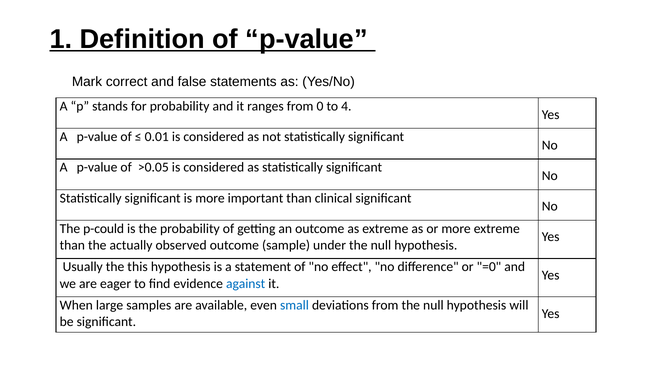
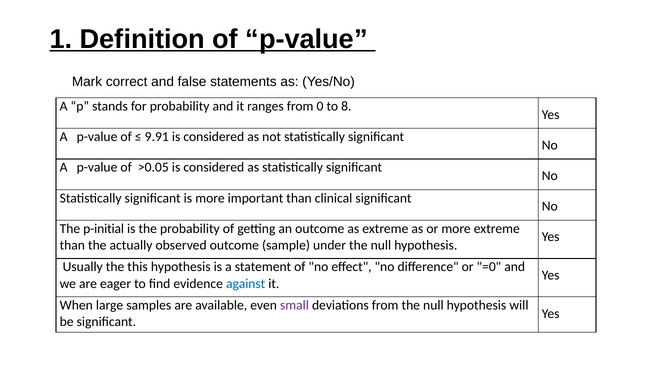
4: 4 -> 8
0.01: 0.01 -> 9.91
p-could: p-could -> p-initial
small colour: blue -> purple
